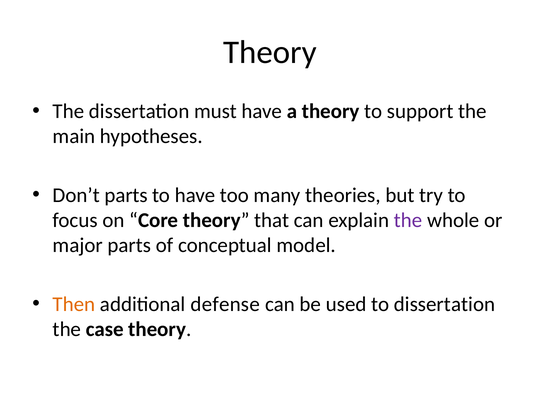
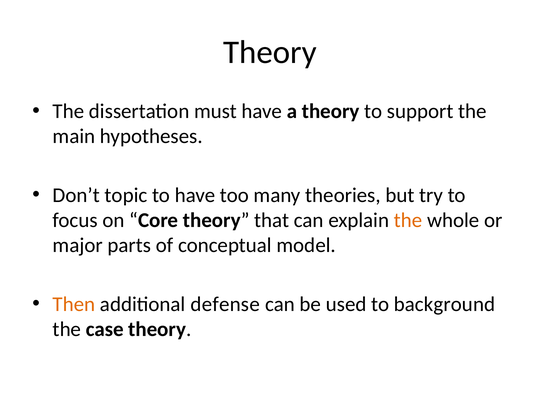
Don’t parts: parts -> topic
the at (408, 220) colour: purple -> orange
to dissertation: dissertation -> background
